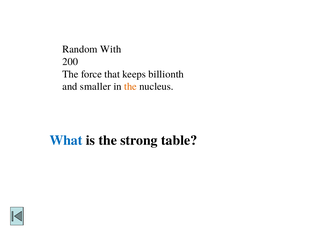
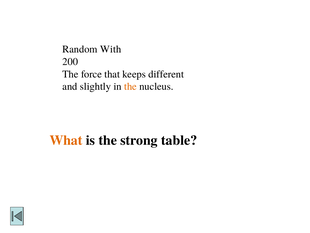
billionth: billionth -> different
smaller: smaller -> slightly
What colour: blue -> orange
